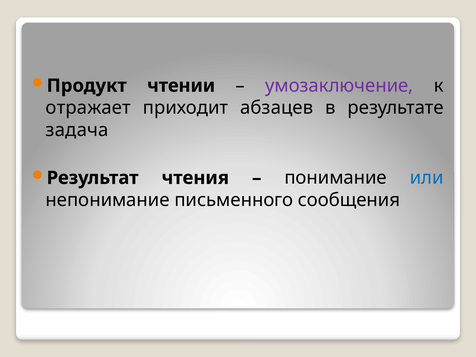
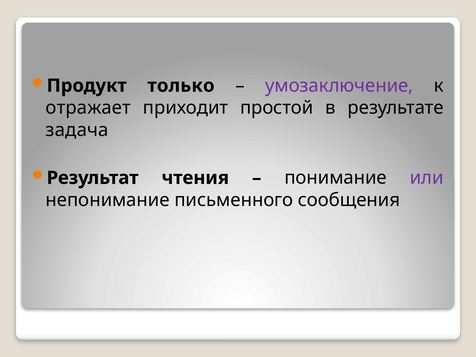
чтении: чтении -> только
абзацев: абзацев -> простой
или colour: blue -> purple
